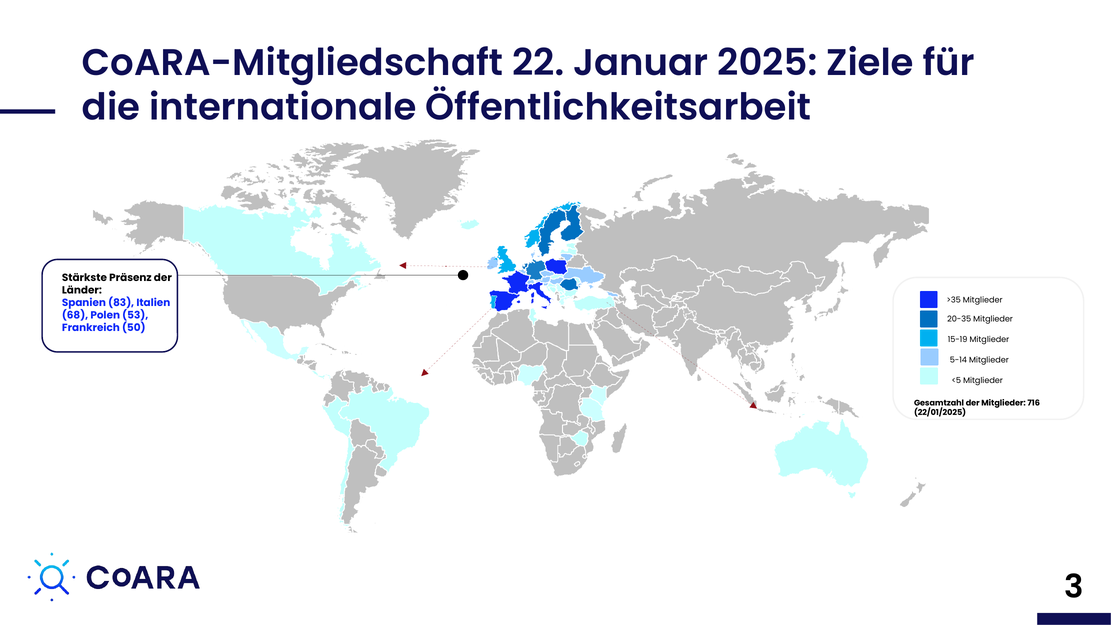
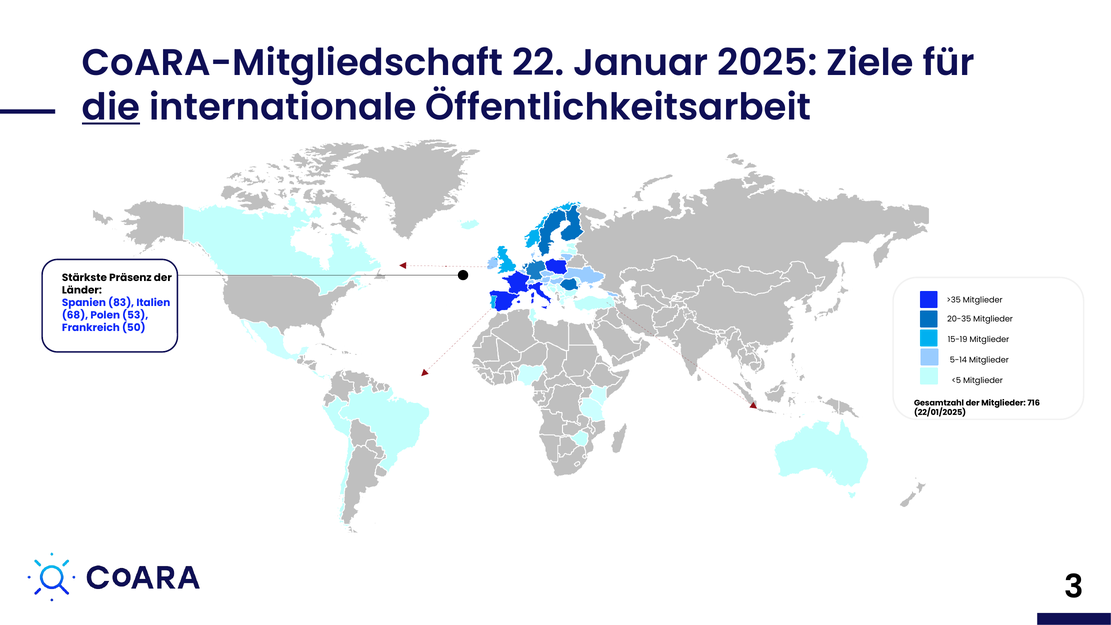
die underline: none -> present
